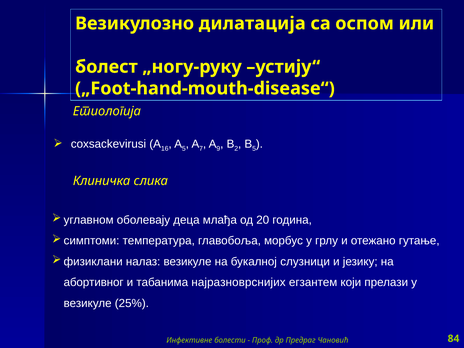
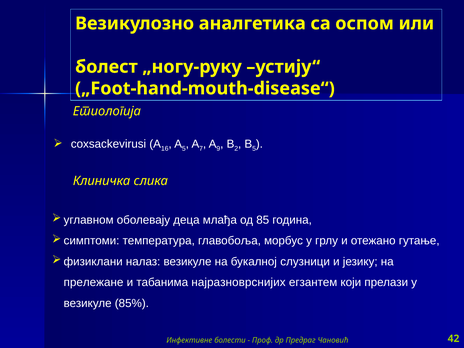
дилатација: дилатација -> аналгетика
20: 20 -> 85
абортивног: абортивног -> прележане
25%: 25% -> 85%
84: 84 -> 42
